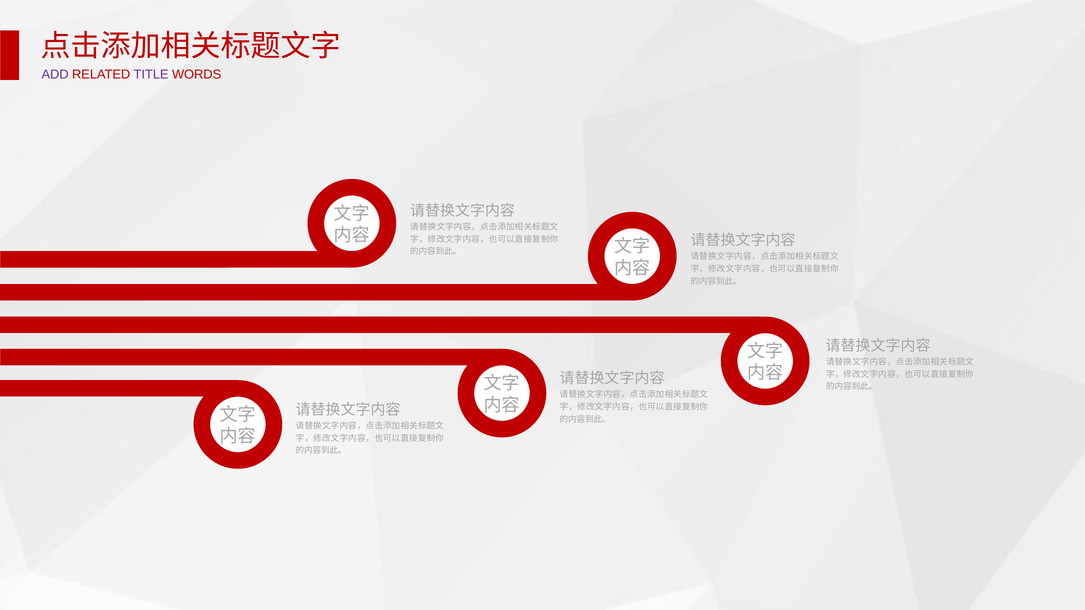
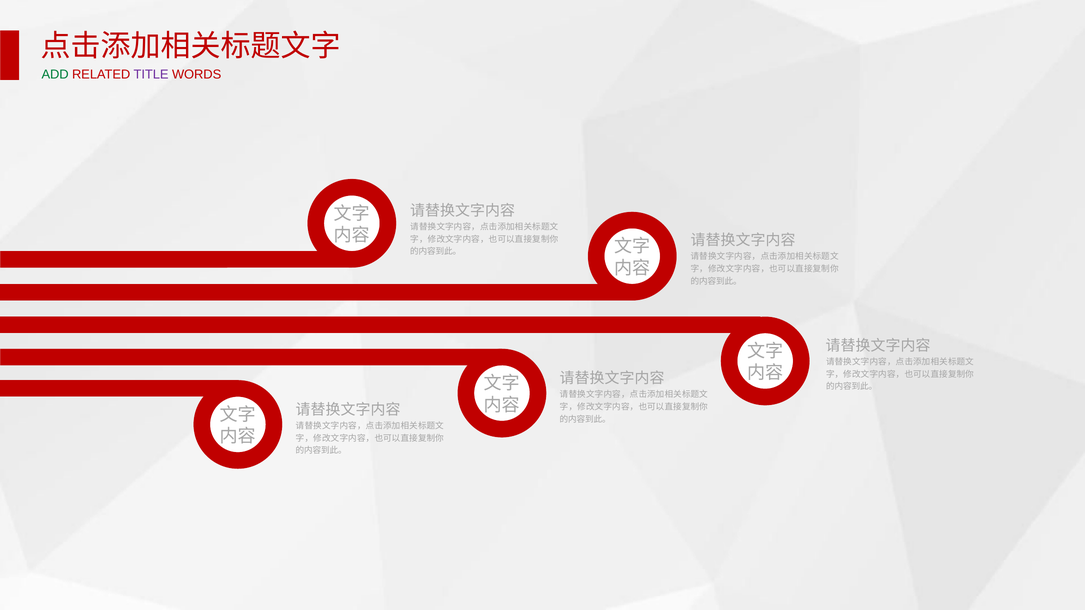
ADD colour: purple -> green
